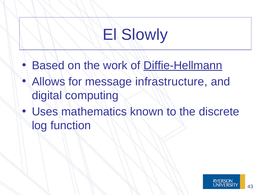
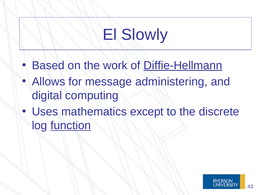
infrastructure: infrastructure -> administering
known: known -> except
function underline: none -> present
